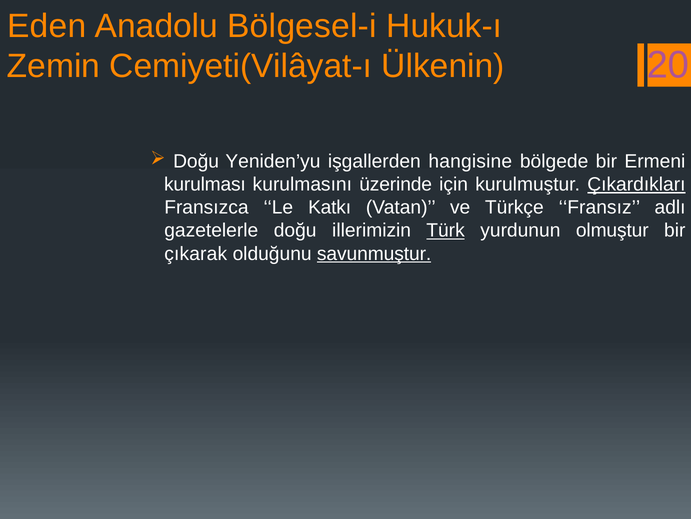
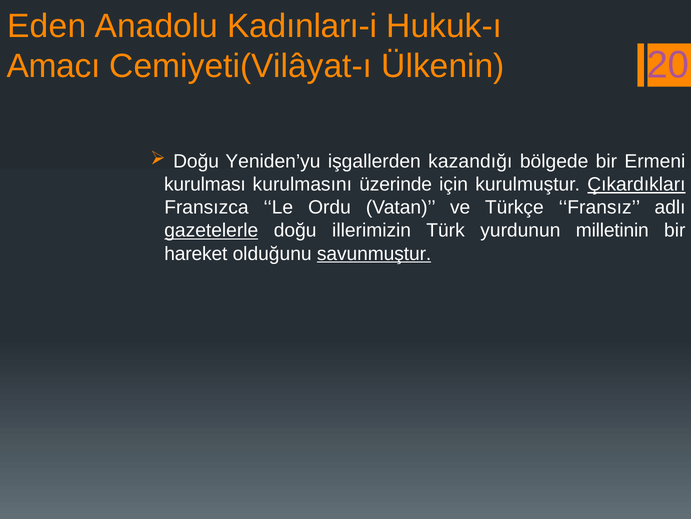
Bölgesel-i: Bölgesel-i -> Kadınları-i
Zemin: Zemin -> Amacı
hangisine: hangisine -> kazandığı
Katkı: Katkı -> Ordu
gazetelerle underline: none -> present
Türk underline: present -> none
olmuştur: olmuştur -> milletinin
çıkarak: çıkarak -> hareket
